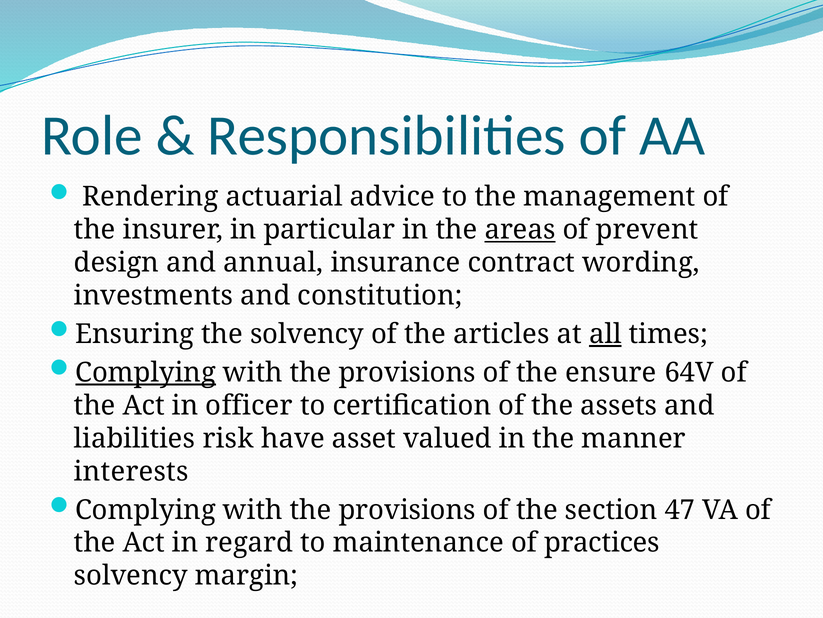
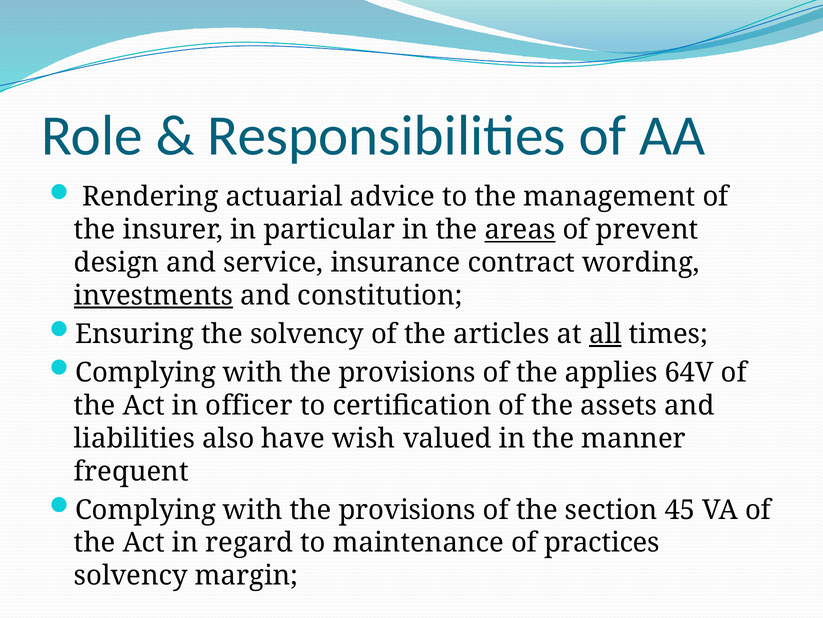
annual: annual -> service
investments underline: none -> present
Complying at (146, 372) underline: present -> none
ensure: ensure -> applies
risk: risk -> also
asset: asset -> wish
interests: interests -> frequent
47: 47 -> 45
